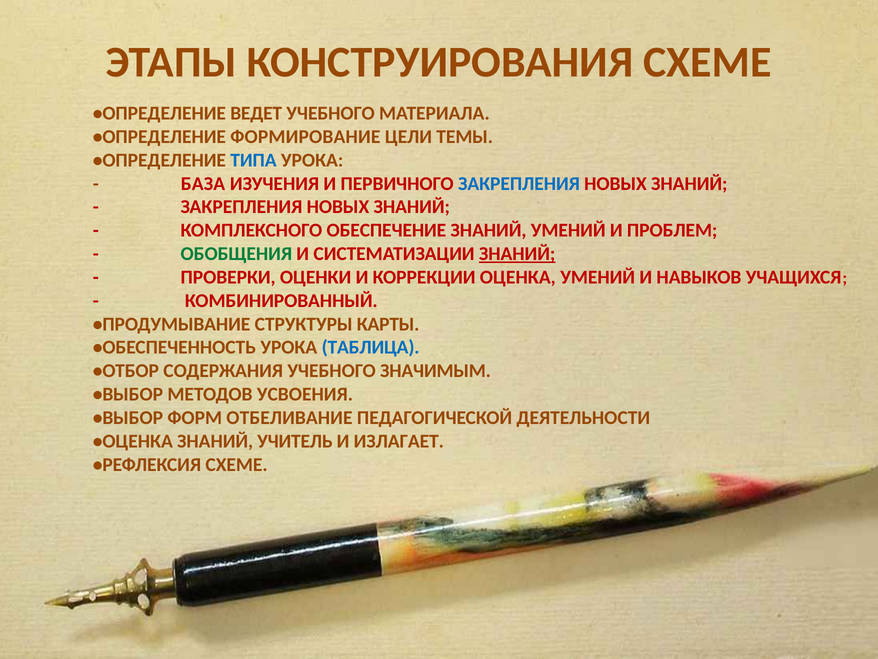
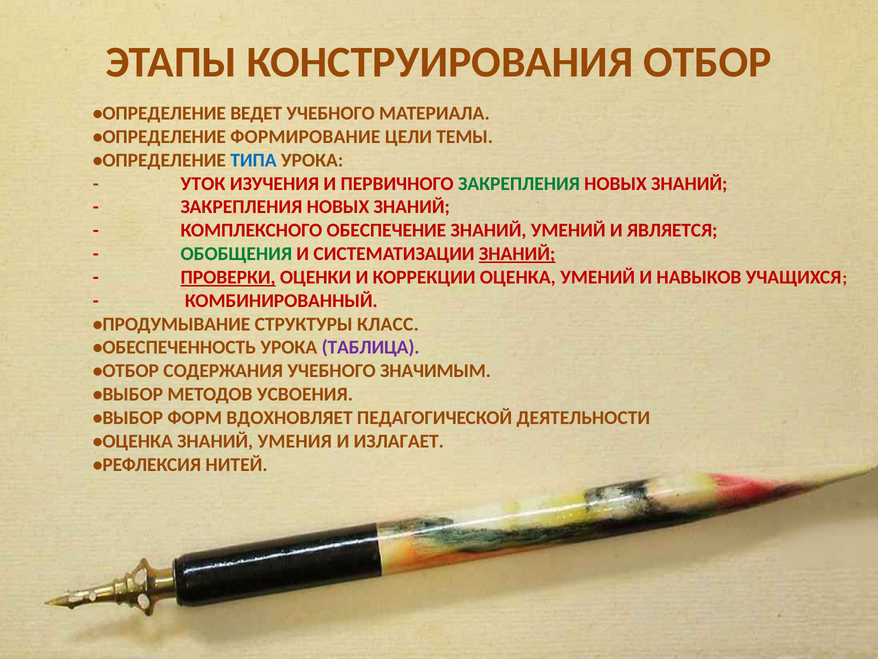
КОНСТРУИРОВАНИЯ СХЕМЕ: СХЕМЕ -> ОТБОР
БАЗА: БАЗА -> УТОК
ЗАКРЕПЛЕНИЯ at (519, 183) colour: blue -> green
ПРОБЛЕМ: ПРОБЛЕМ -> ЯВЛЯЕТСЯ
ПРОВЕРКИ underline: none -> present
КАРТЫ: КАРТЫ -> КЛАСС
ТАБЛИЦА colour: blue -> purple
ОТБЕЛИВАНИЕ: ОТБЕЛИВАНИЕ -> ВДОХНОВЛЯЕТ
УЧИТЕЛЬ: УЧИТЕЛЬ -> УМЕНИЯ
РЕФЛЕКСИЯ СХЕМЕ: СХЕМЕ -> НИТЕЙ
